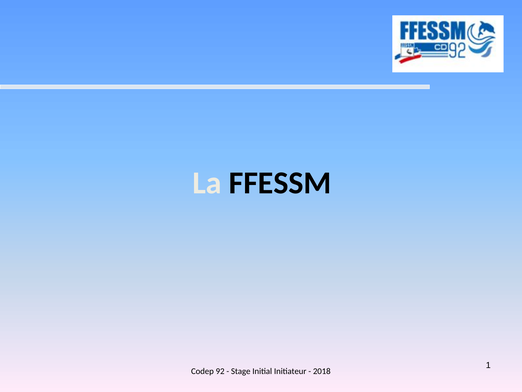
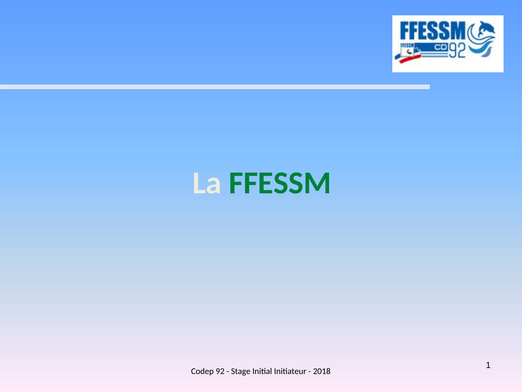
FFESSM colour: black -> green
